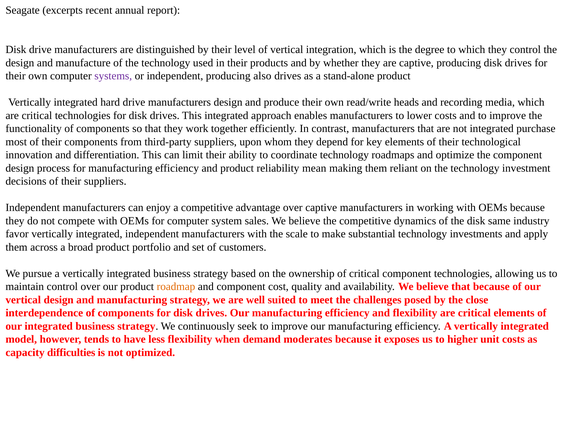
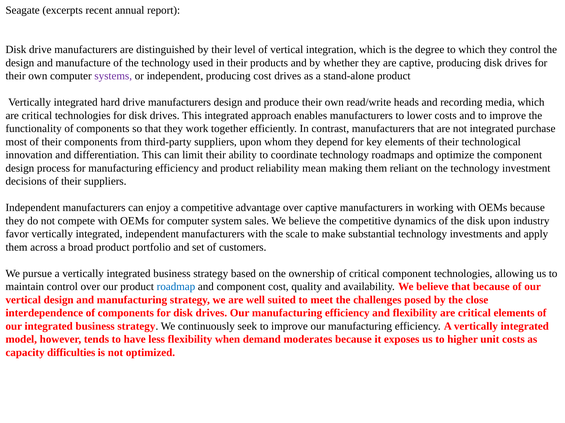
producing also: also -> cost
disk same: same -> upon
roadmap colour: orange -> blue
